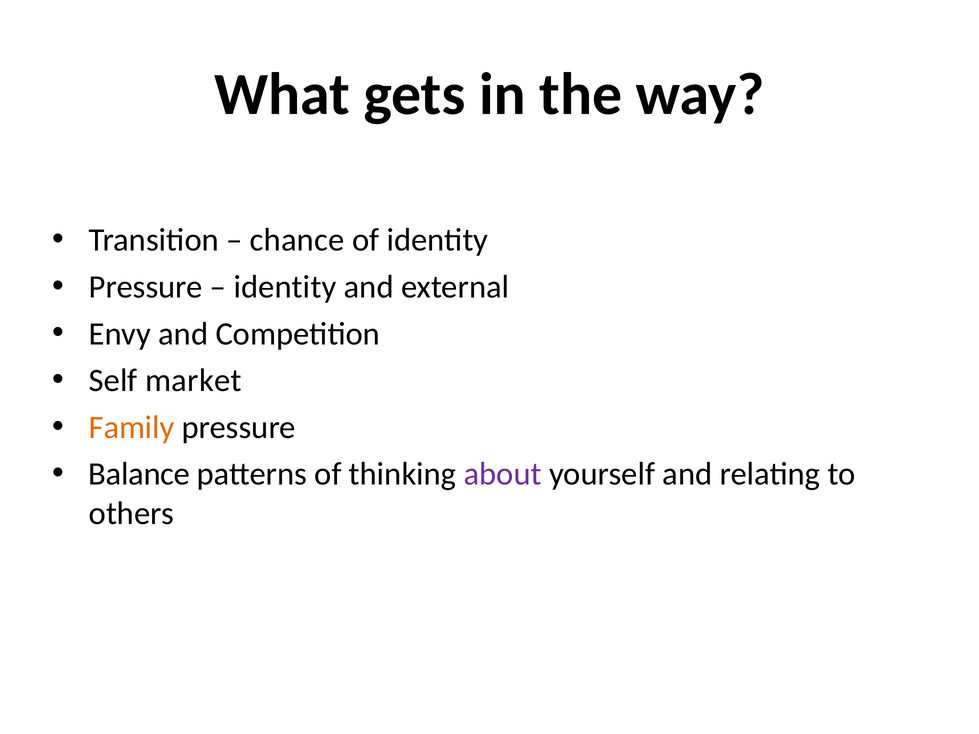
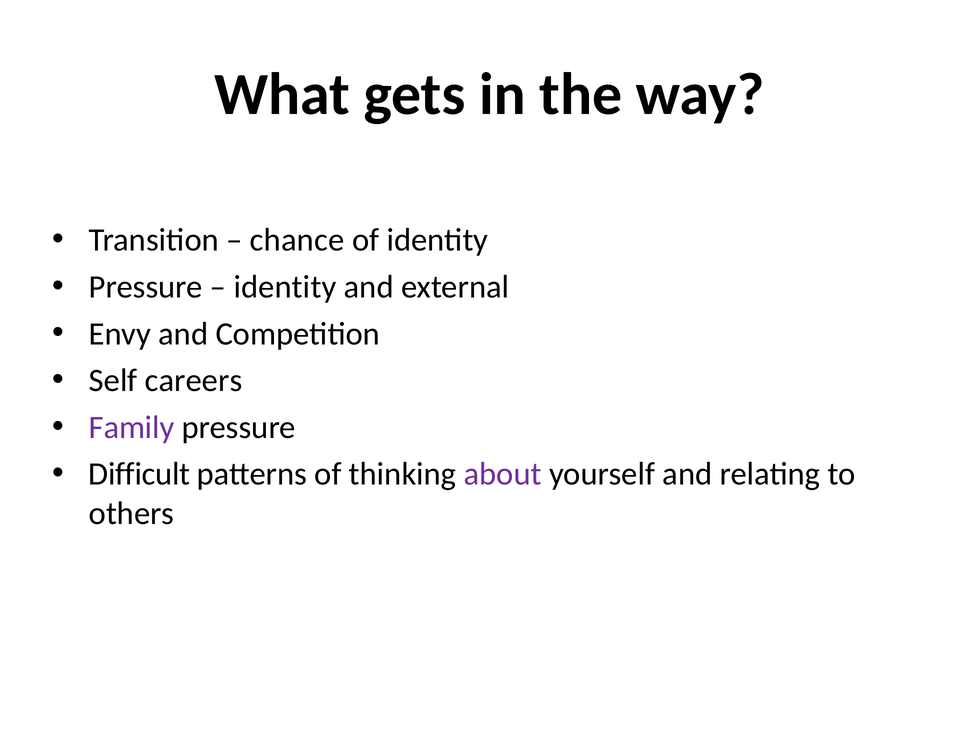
market: market -> careers
Family colour: orange -> purple
Balance: Balance -> Difficult
